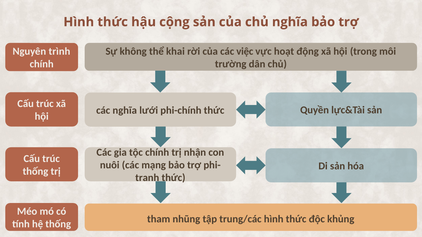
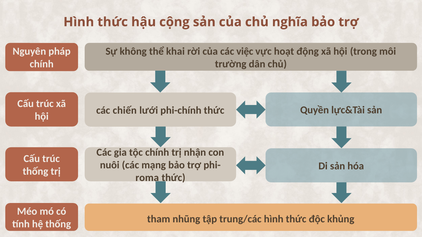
trình: trình -> pháp
các nghĩa: nghĩa -> chiến
tranh: tranh -> roma
